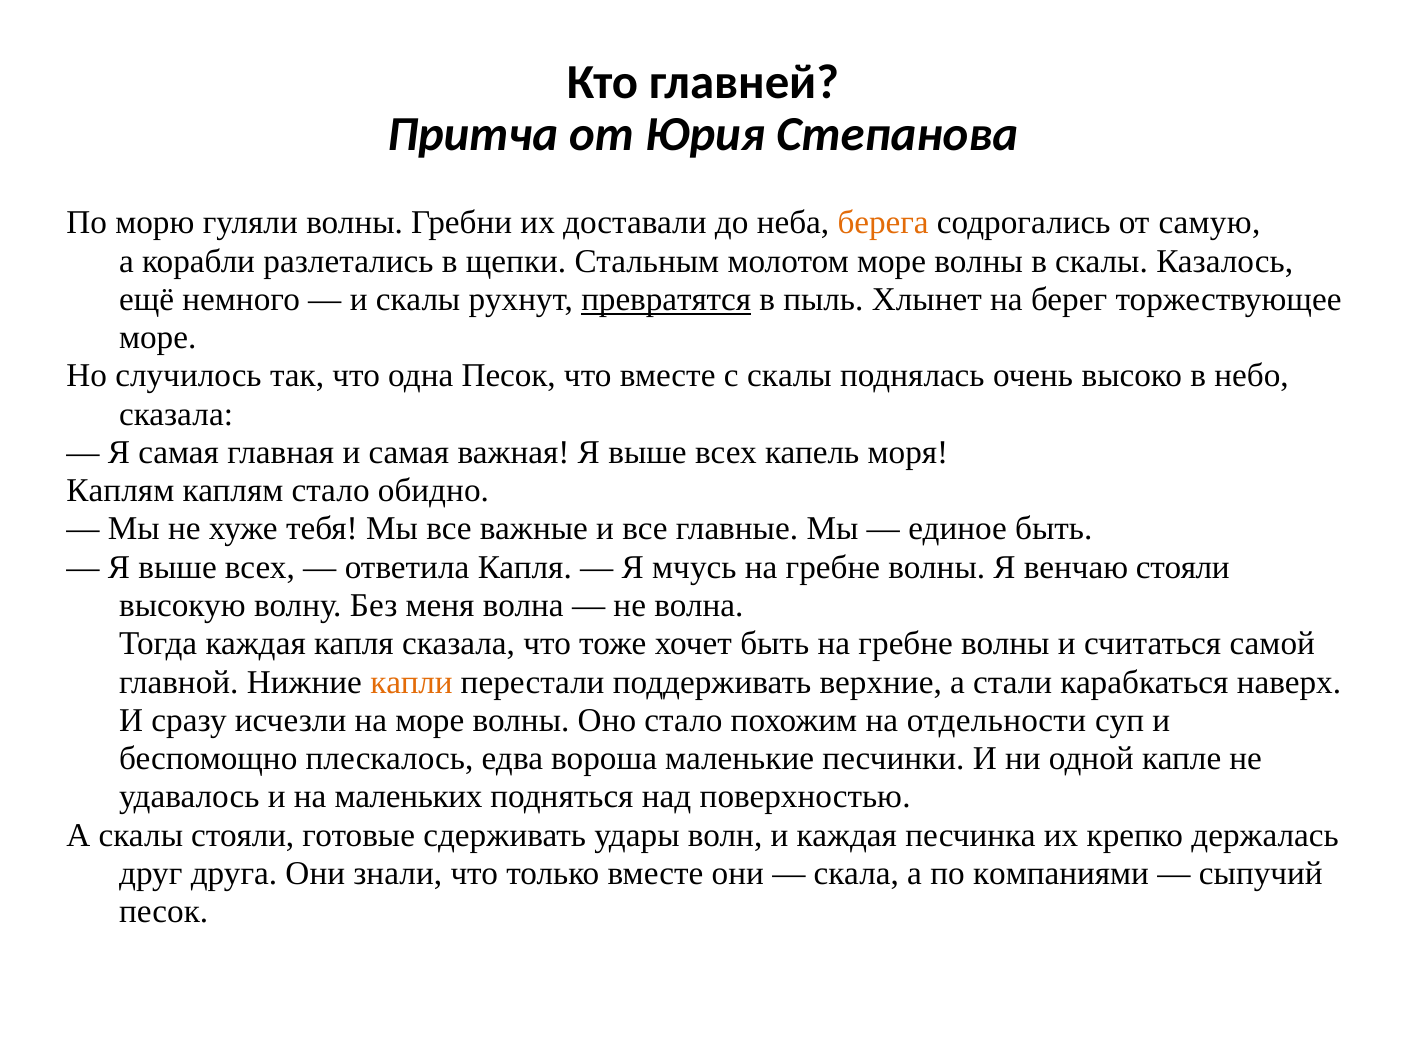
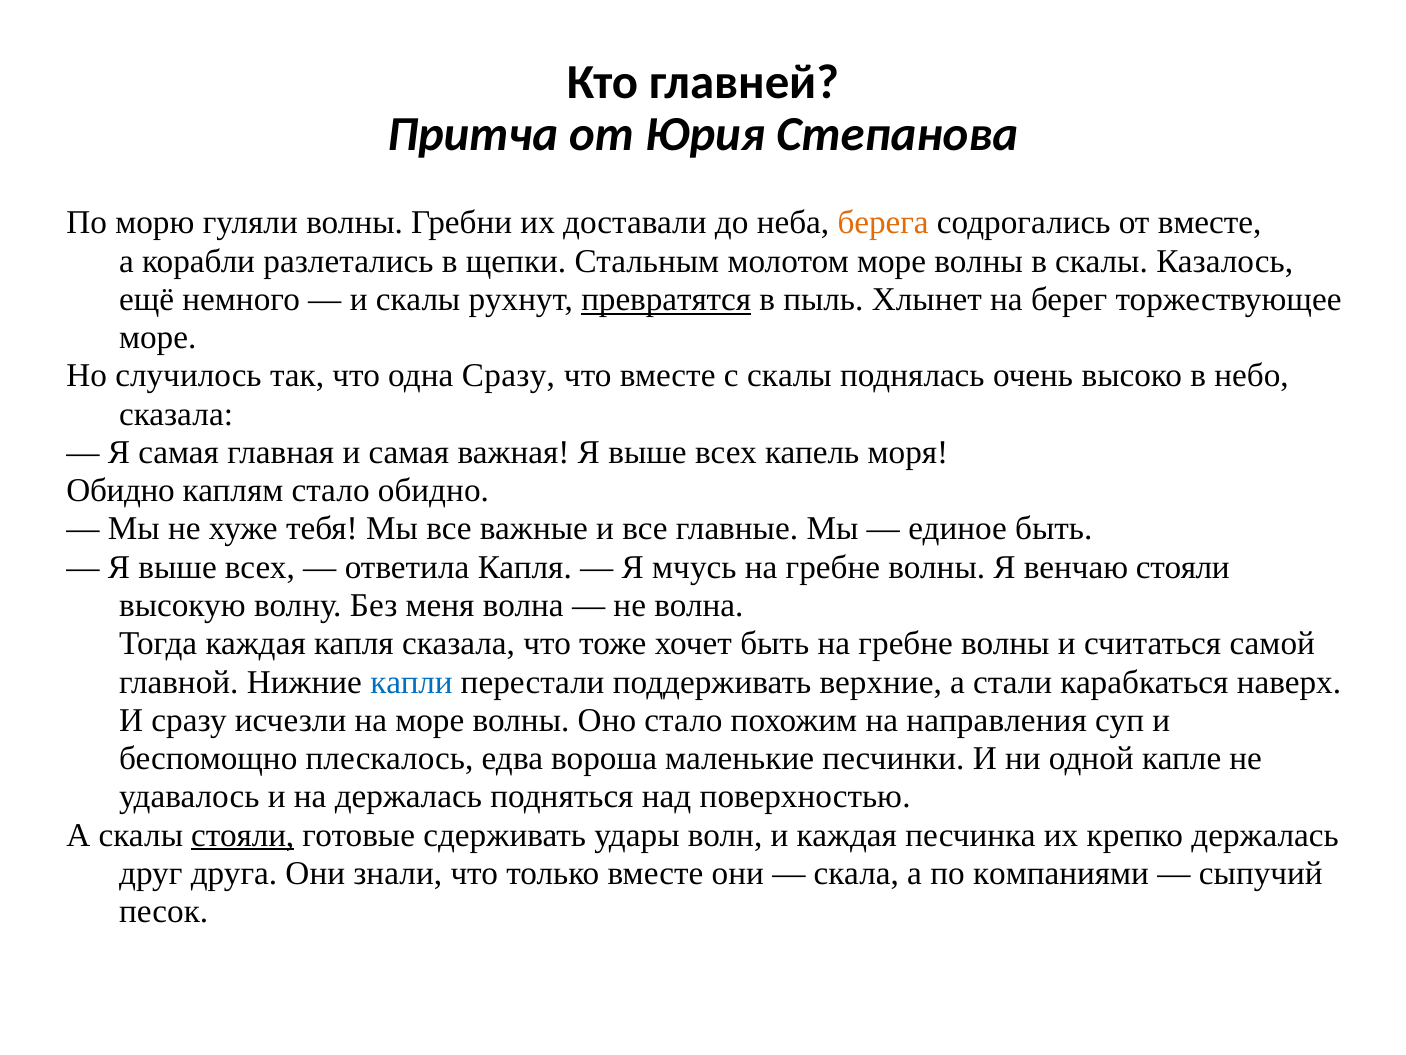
от самую: самую -> вместе
одна Песок: Песок -> Сразу
Каплям at (120, 490): Каплям -> Обидно
капли colour: orange -> blue
отдельности: отдельности -> направления
на маленьких: маленьких -> держалась
стояли at (243, 835) underline: none -> present
